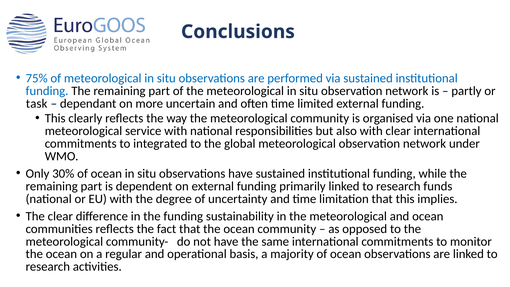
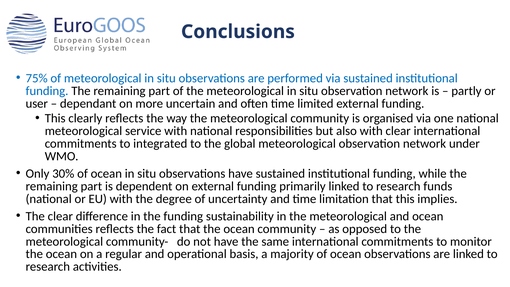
task: task -> user
